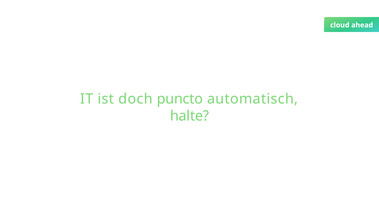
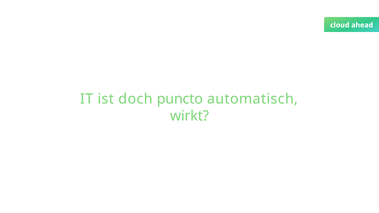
halte: halte -> wirkt
